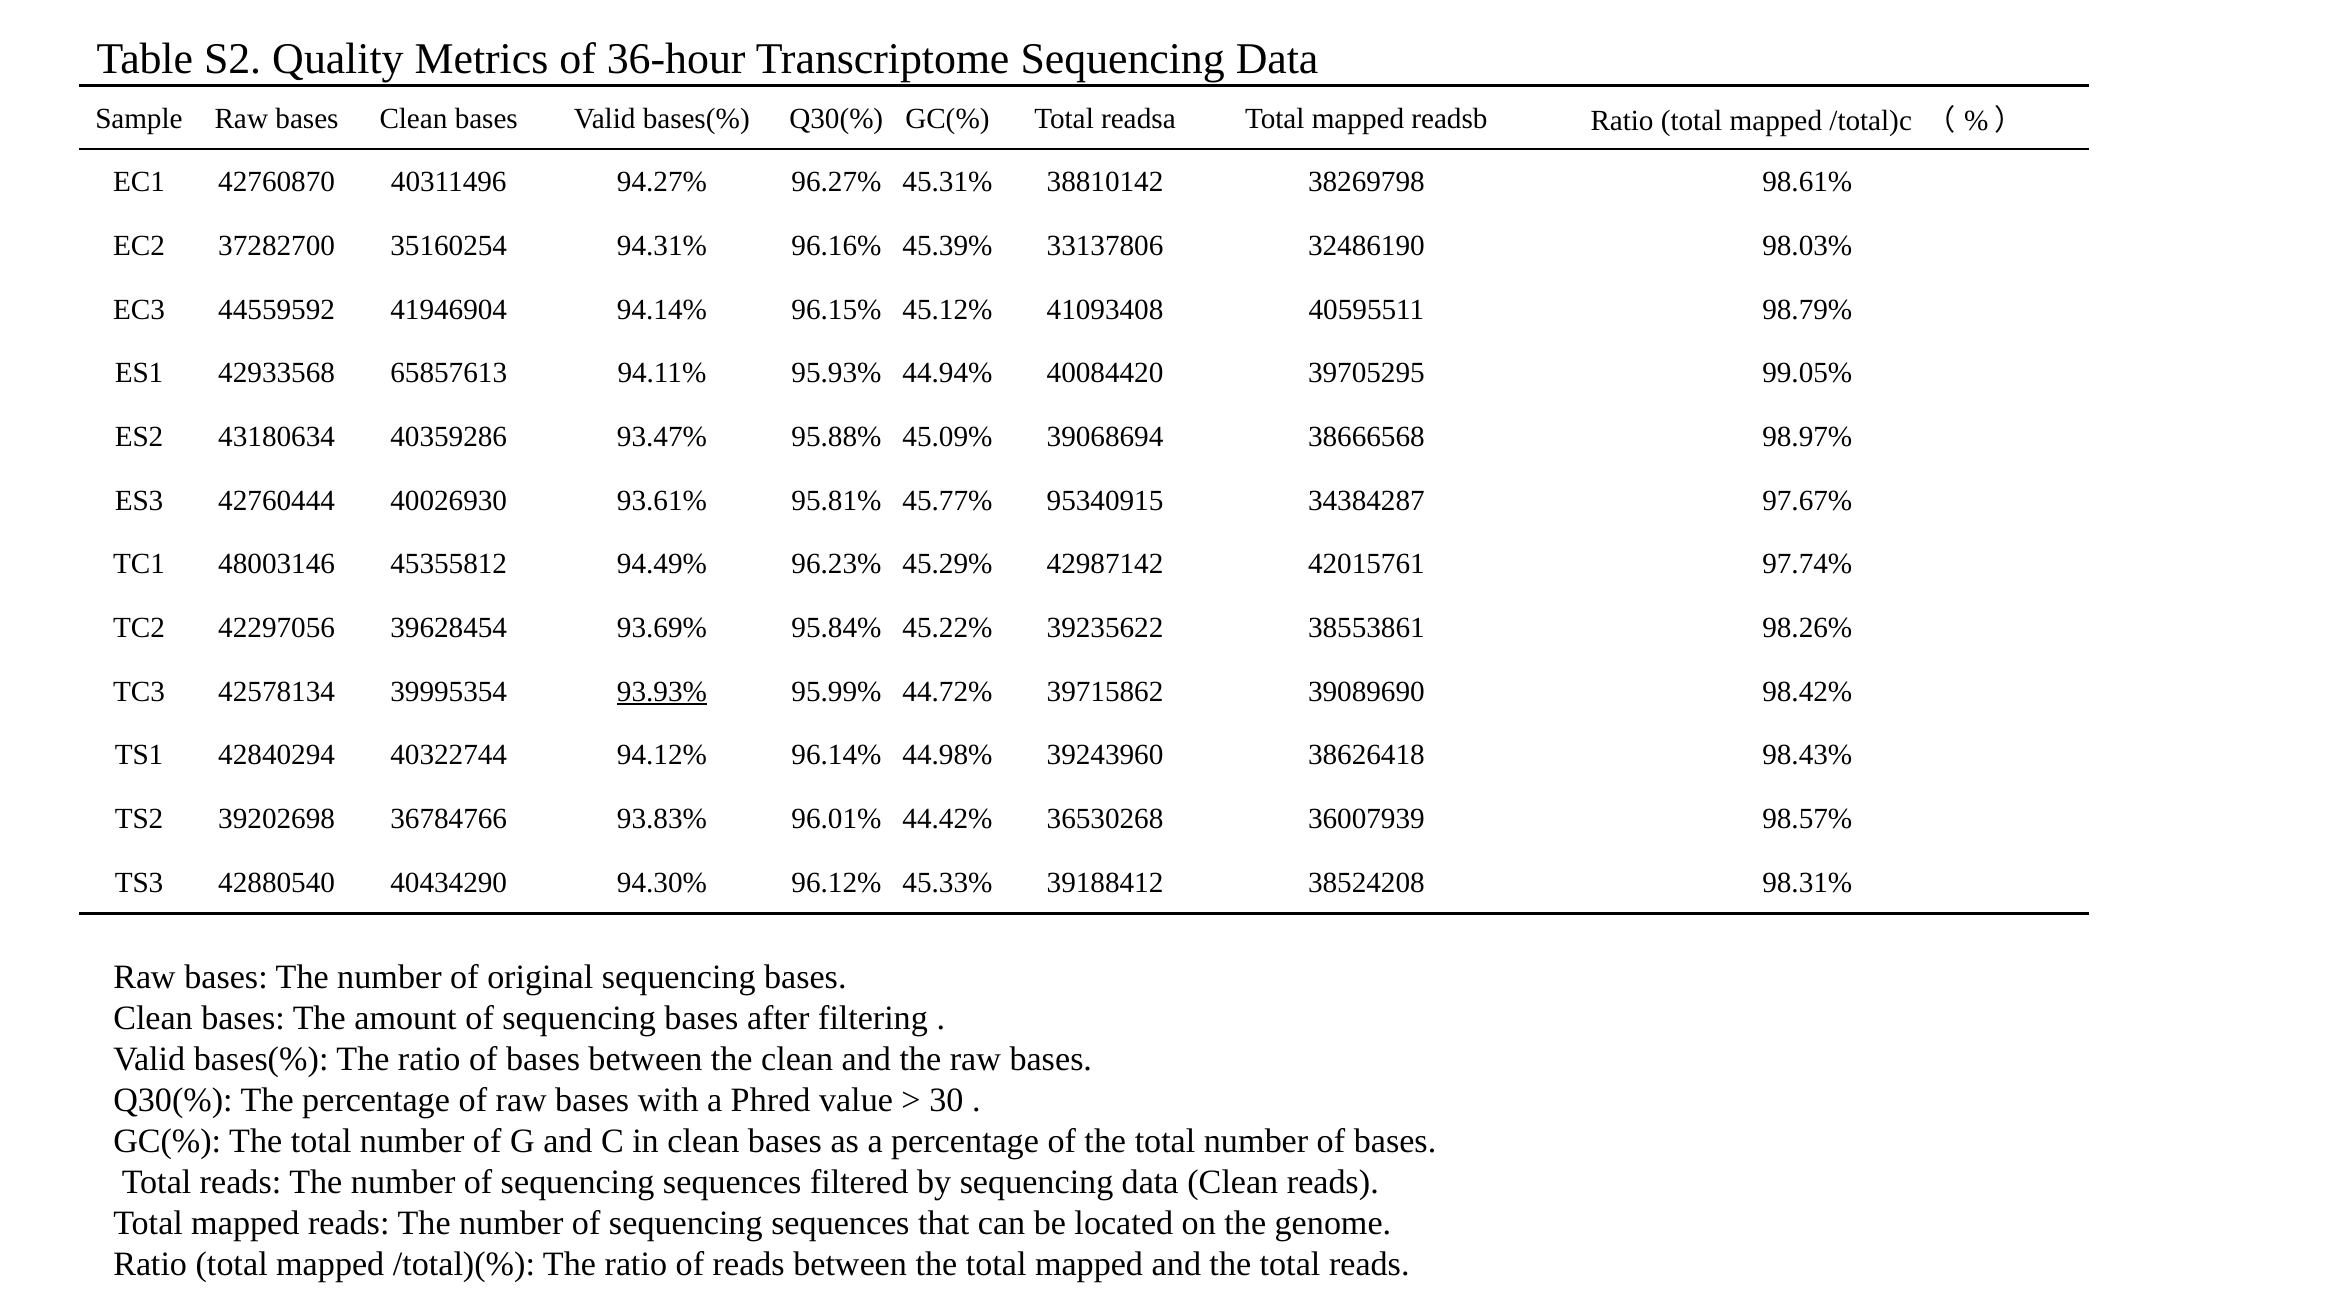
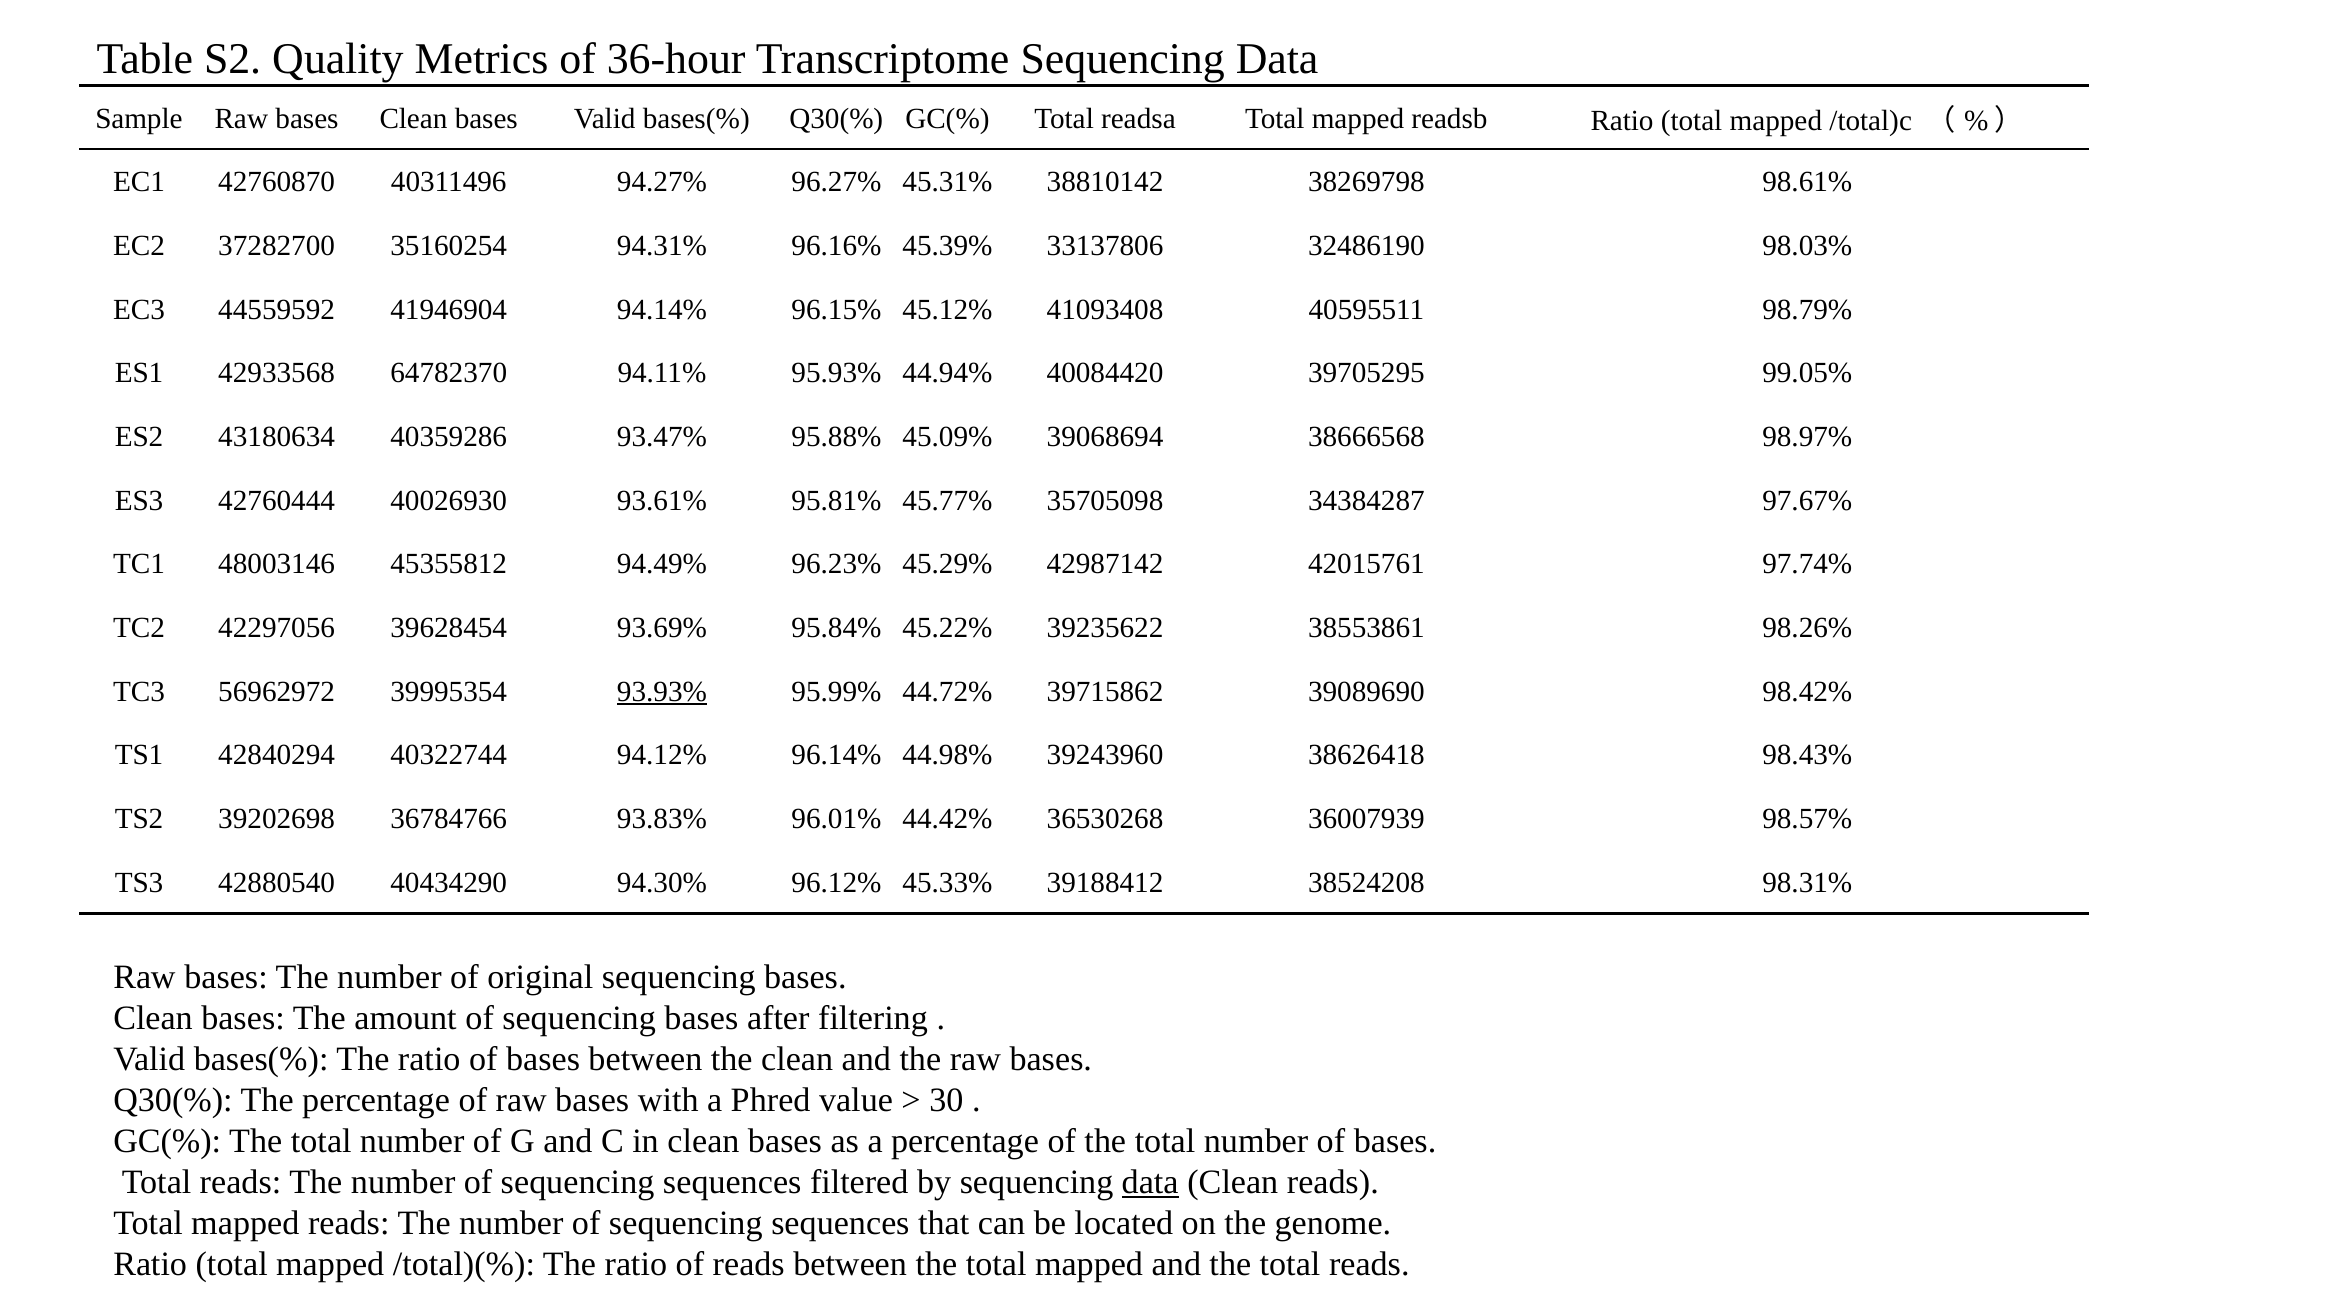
65857613: 65857613 -> 64782370
95340915: 95340915 -> 35705098
42578134: 42578134 -> 56962972
data at (1150, 1182) underline: none -> present
